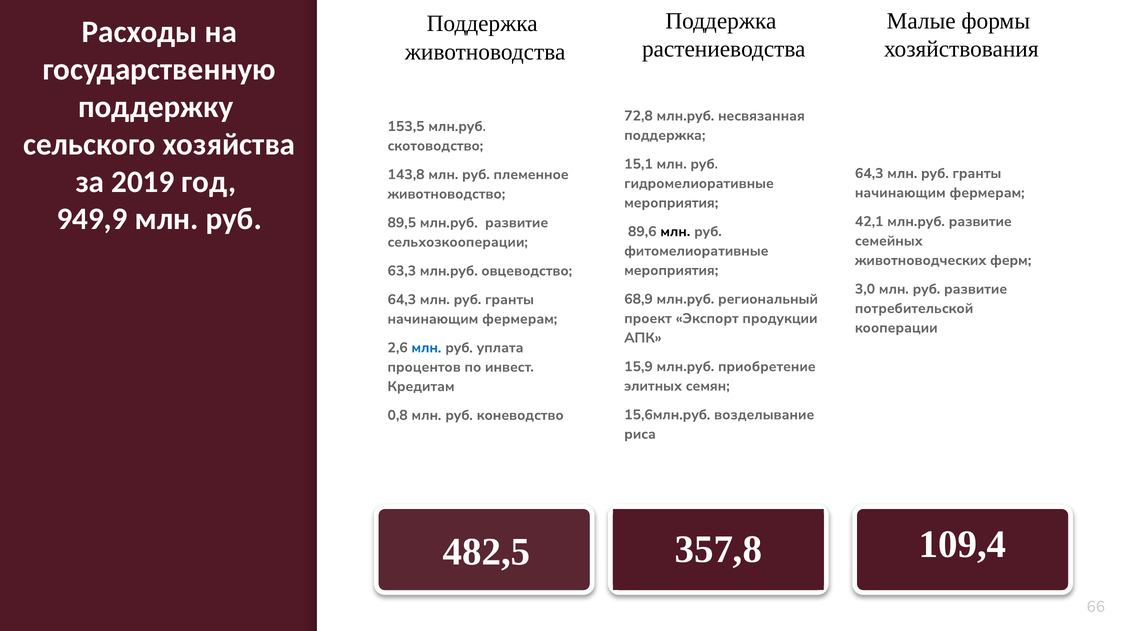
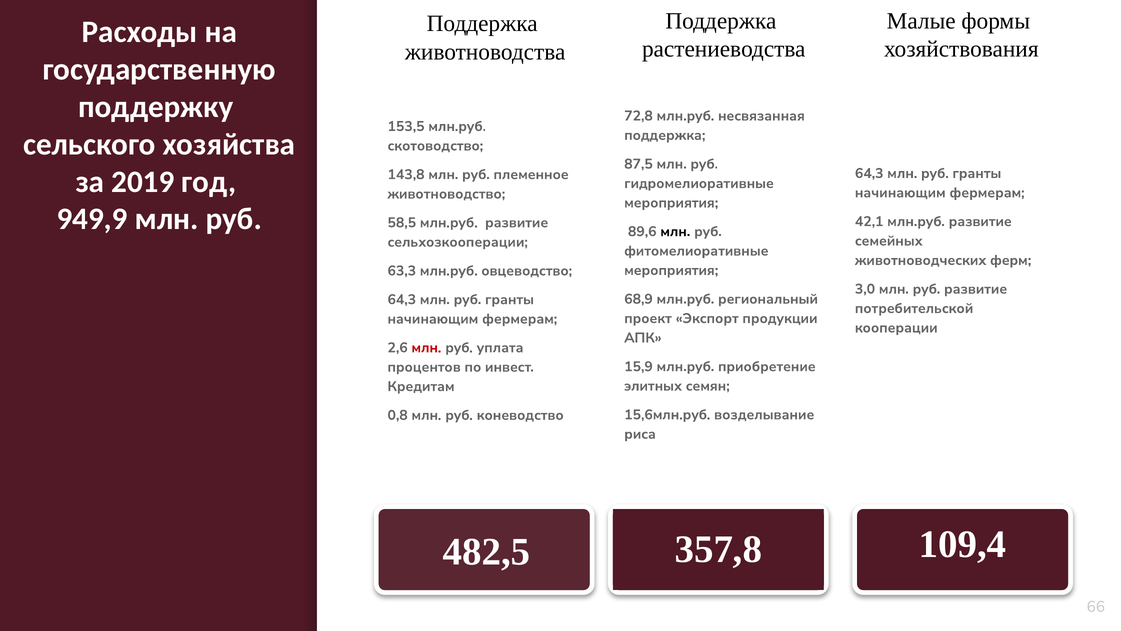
15,1: 15,1 -> 87,5
89,5: 89,5 -> 58,5
млн at (426, 347) colour: blue -> red
